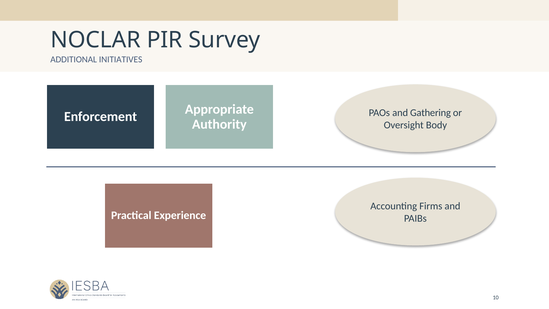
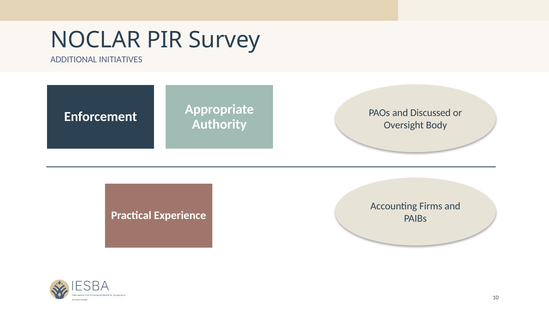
Gathering: Gathering -> Discussed
